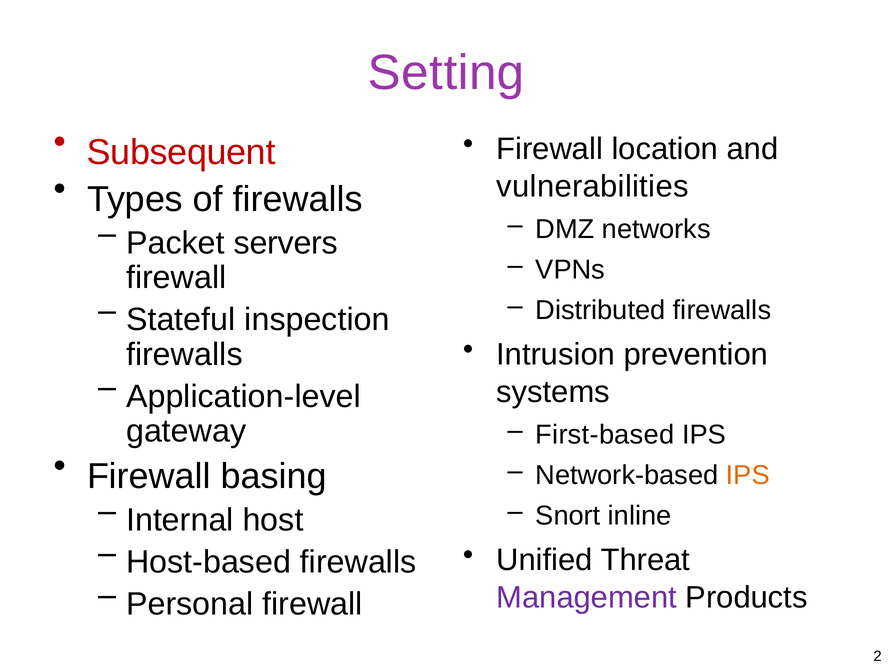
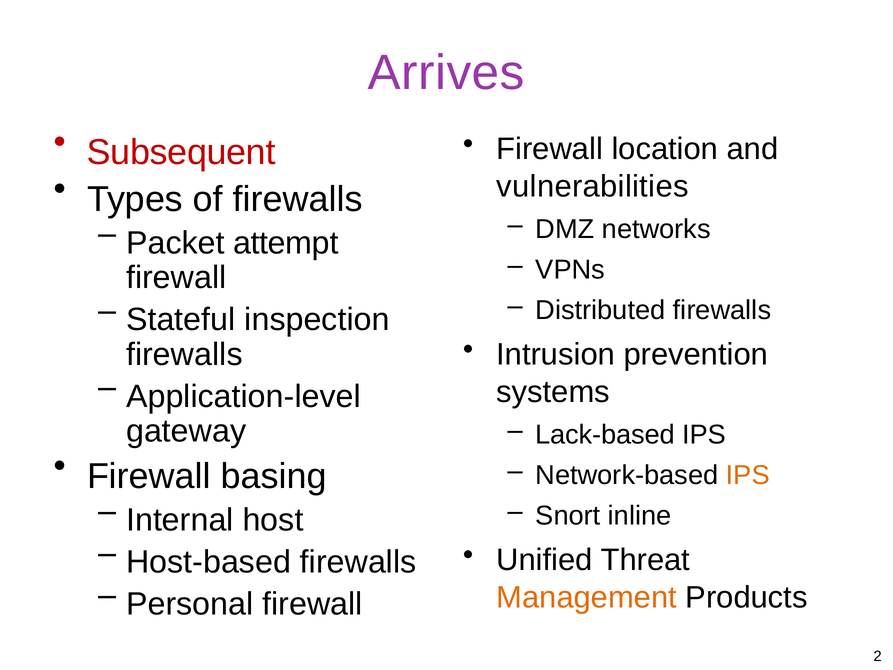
Setting: Setting -> Arrives
servers: servers -> attempt
First-based: First-based -> Lack-based
Management colour: purple -> orange
